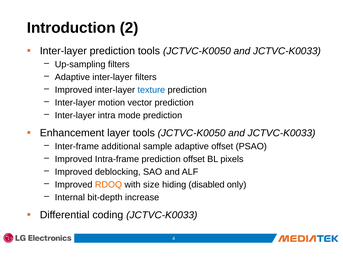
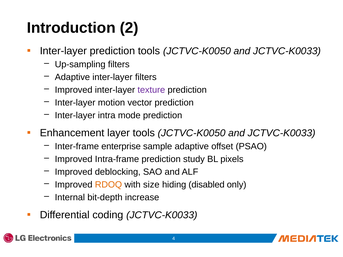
texture colour: blue -> purple
additional: additional -> enterprise
prediction offset: offset -> study
